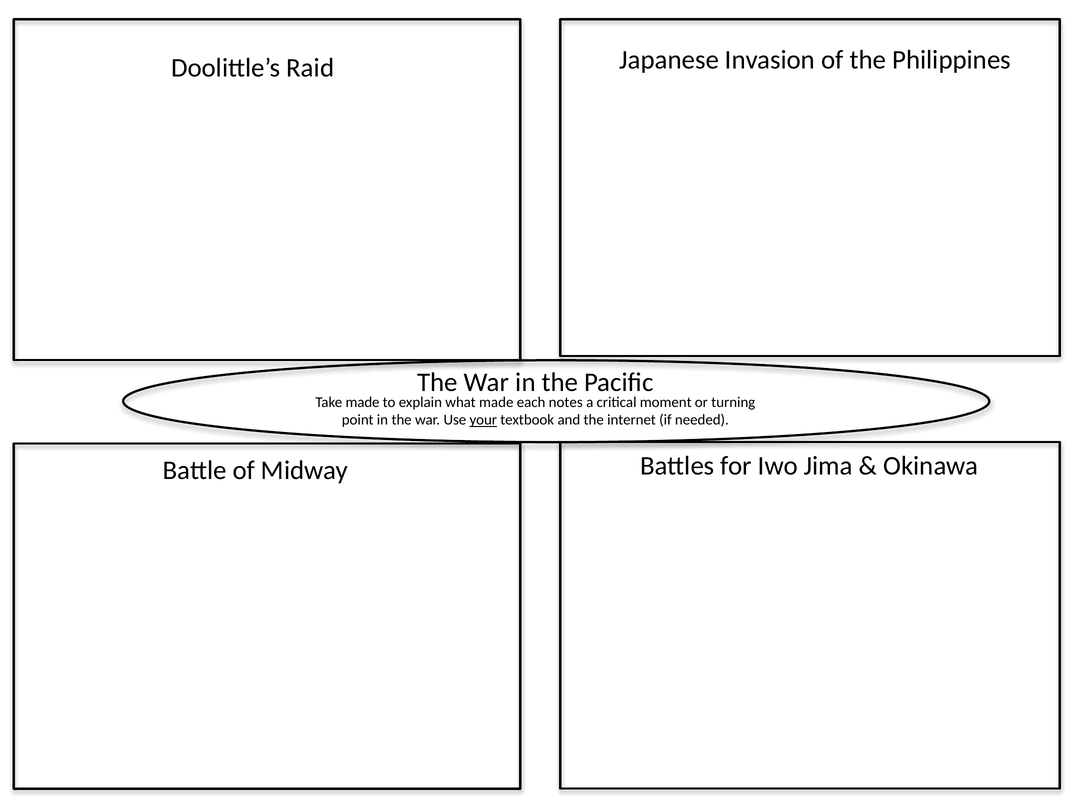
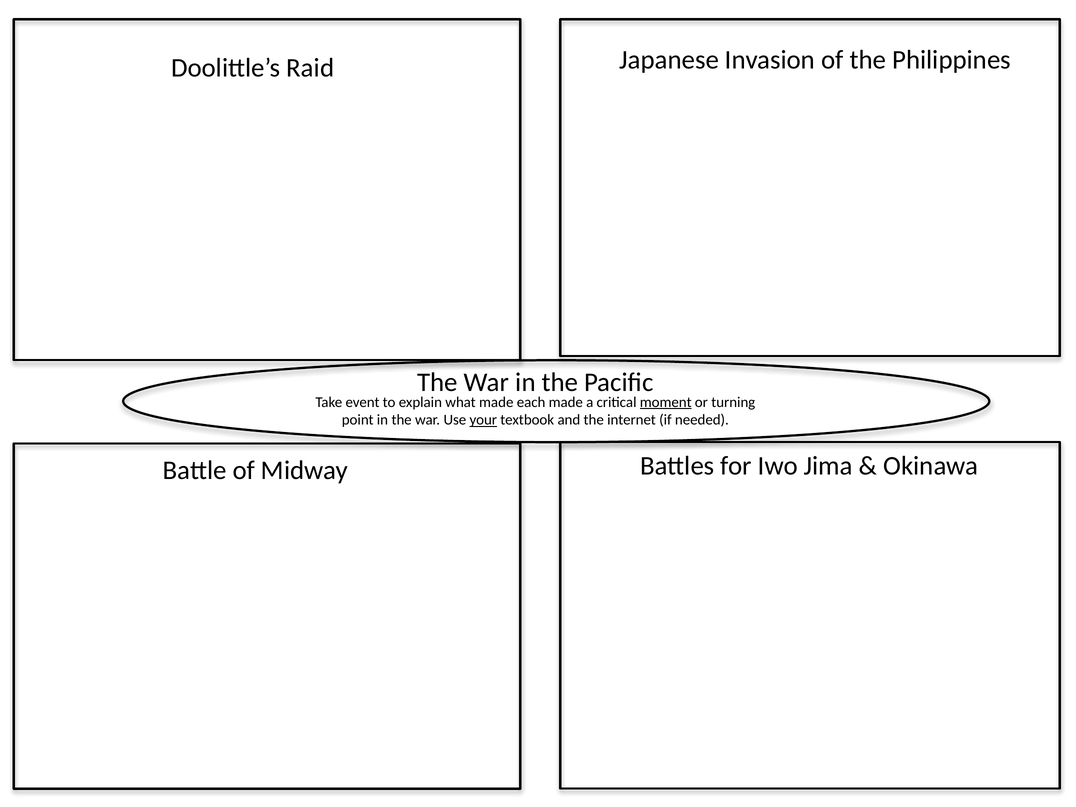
Take made: made -> event
each notes: notes -> made
moment underline: none -> present
